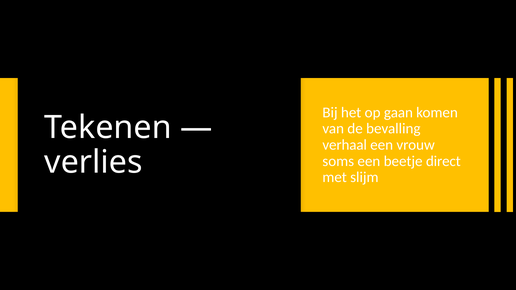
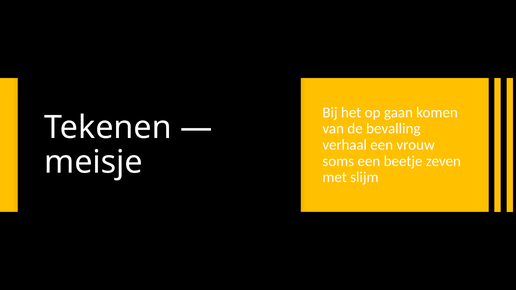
verlies: verlies -> meisje
direct: direct -> zeven
